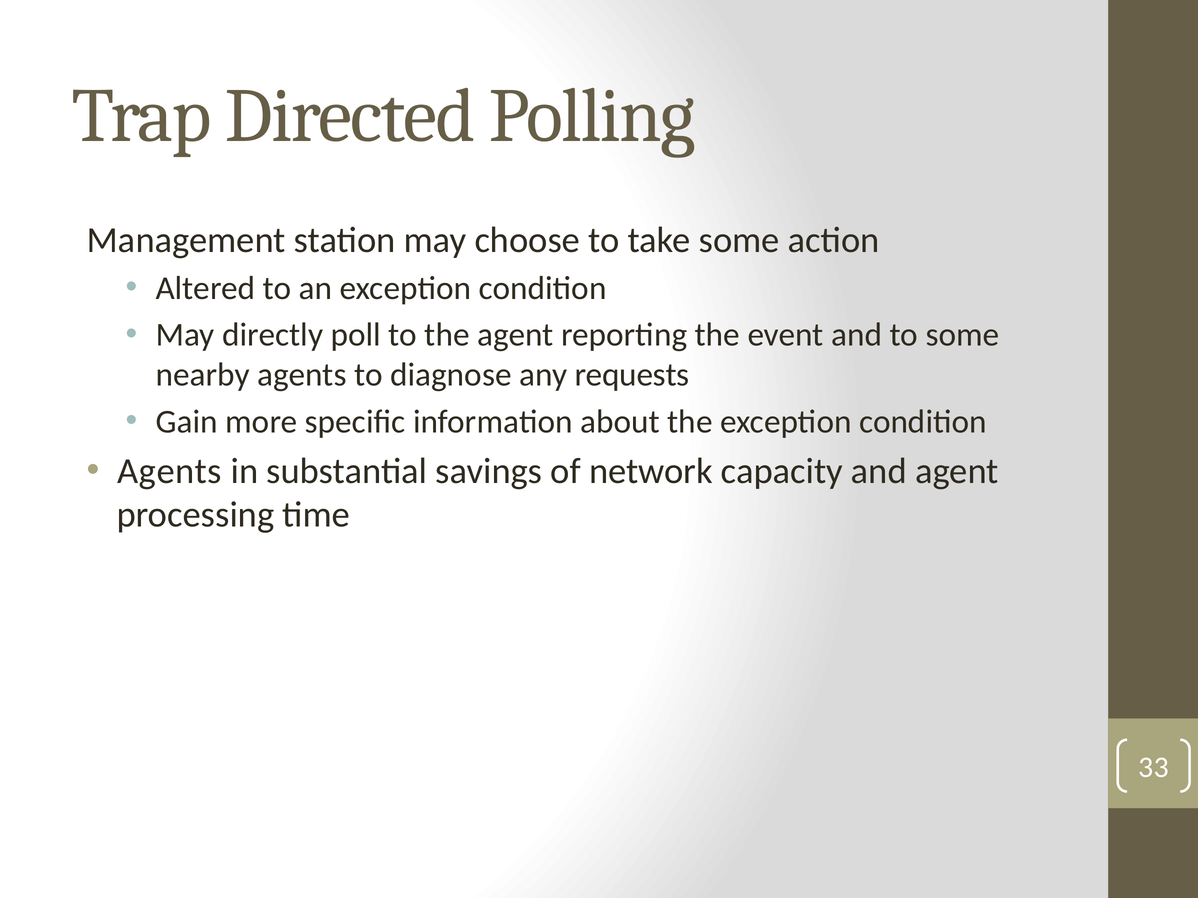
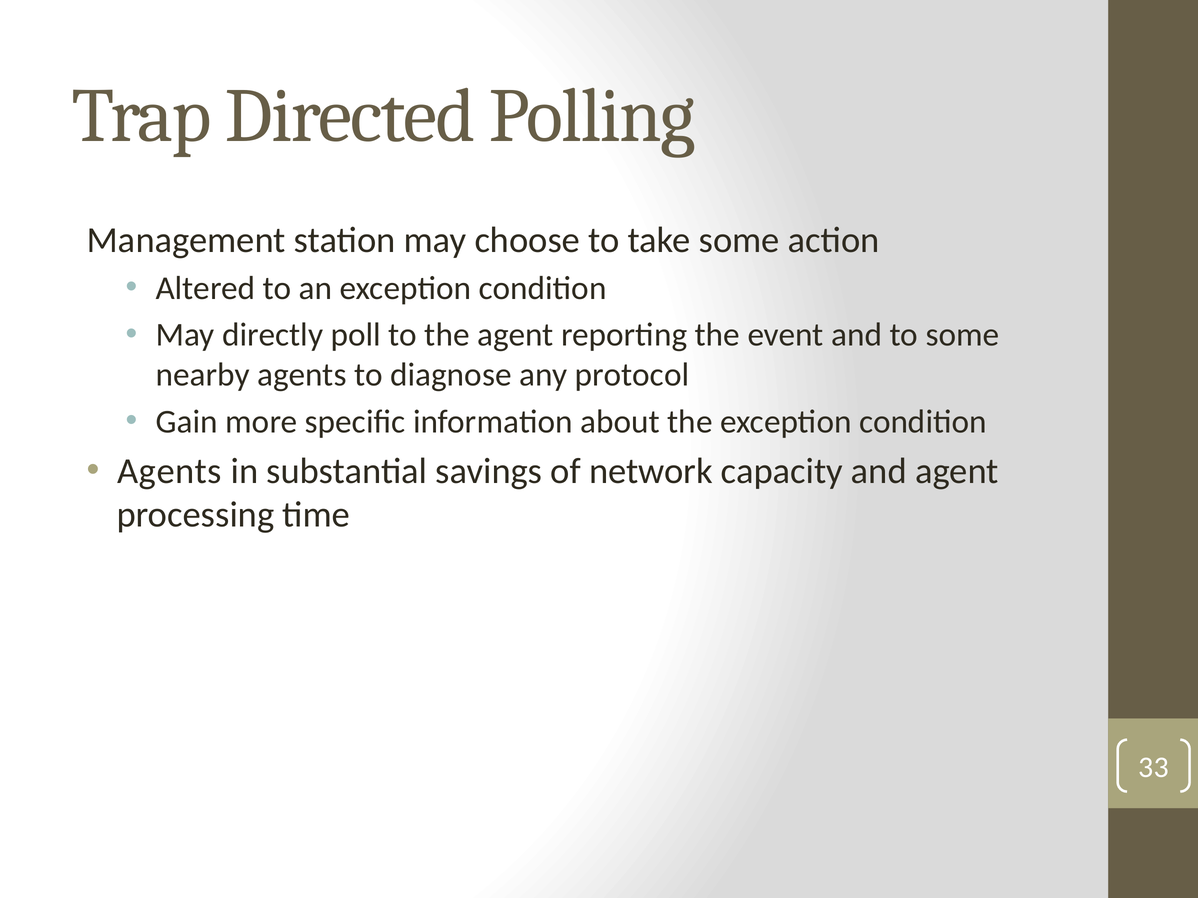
requests: requests -> protocol
